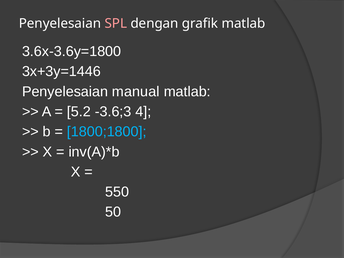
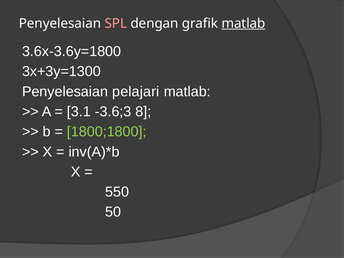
matlab at (243, 23) underline: none -> present
3x+3y=1446: 3x+3y=1446 -> 3x+3y=1300
manual: manual -> pelajari
5.2: 5.2 -> 3.1
4: 4 -> 8
1800;1800 colour: light blue -> light green
